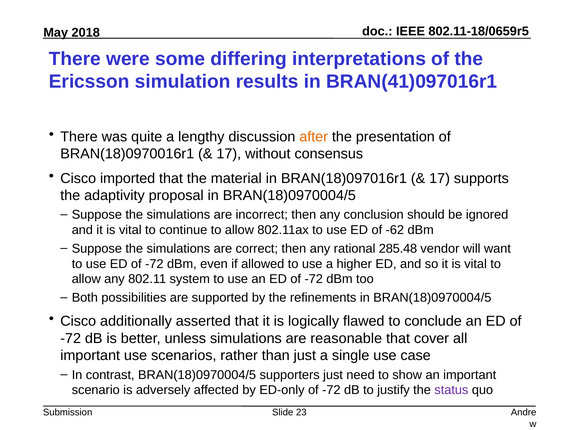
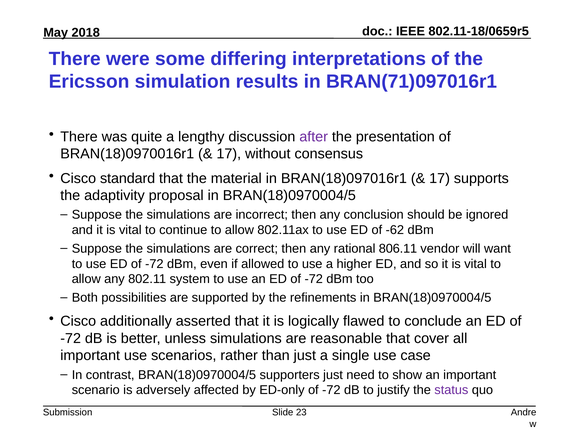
BRAN(41)097016r1: BRAN(41)097016r1 -> BRAN(71)097016r1
after colour: orange -> purple
imported: imported -> standard
285.48: 285.48 -> 806.11
